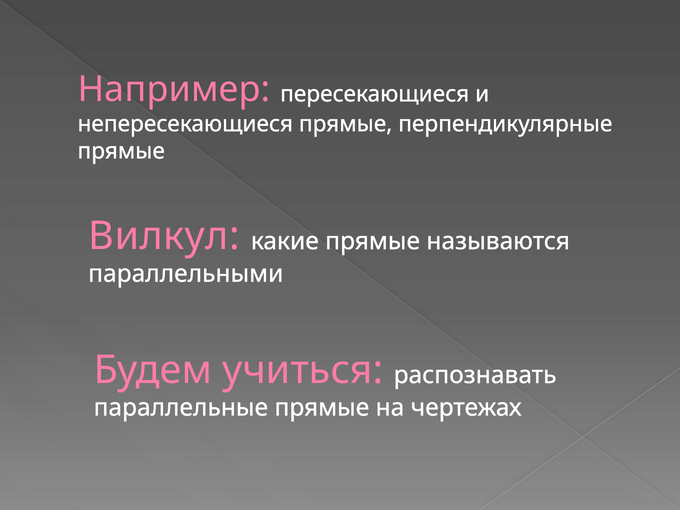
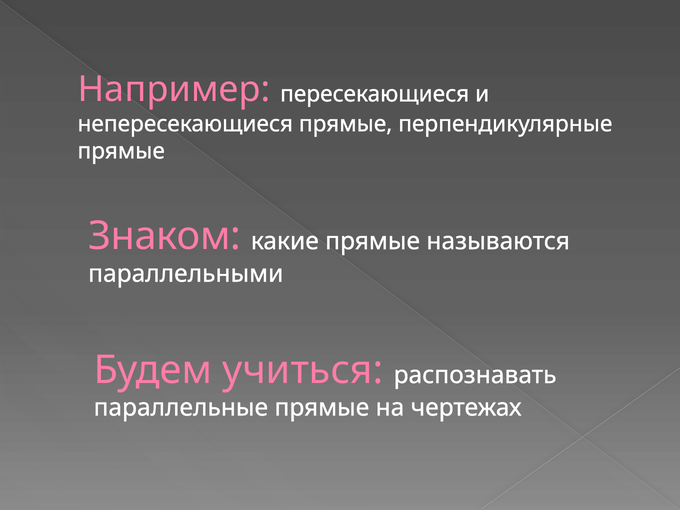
Вилкул: Вилкул -> Знаком
